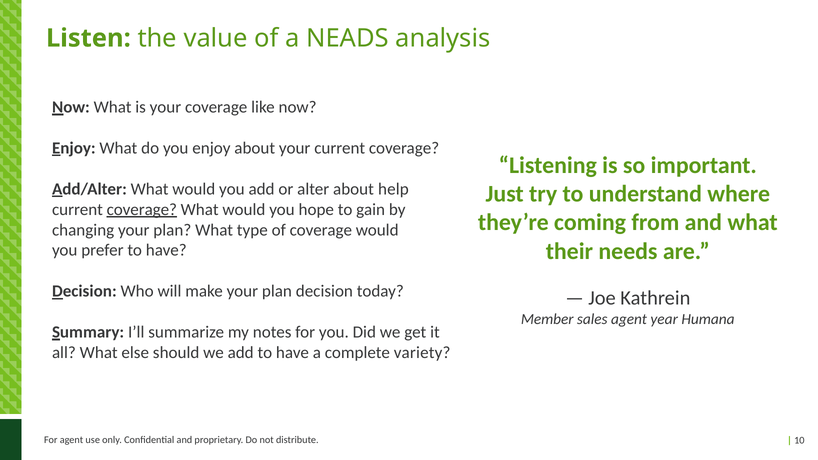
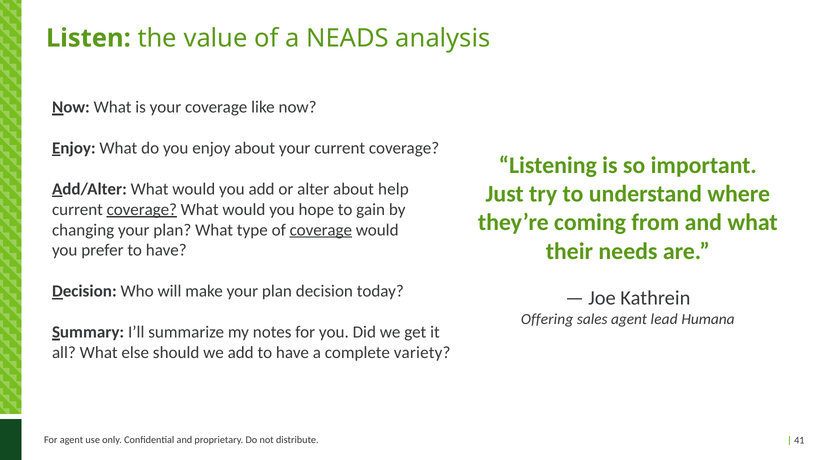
coverage at (321, 230) underline: none -> present
Member: Member -> Offering
year: year -> lead
10: 10 -> 41
